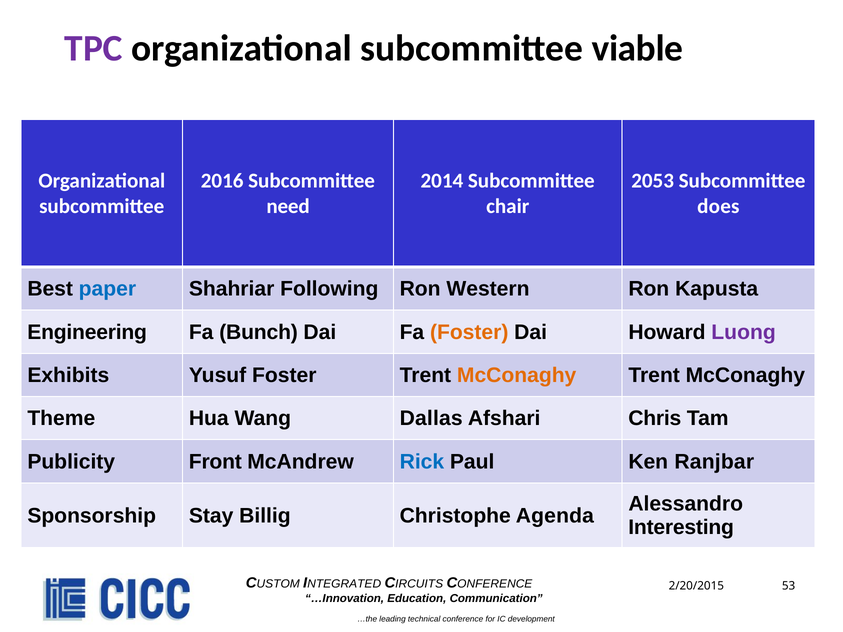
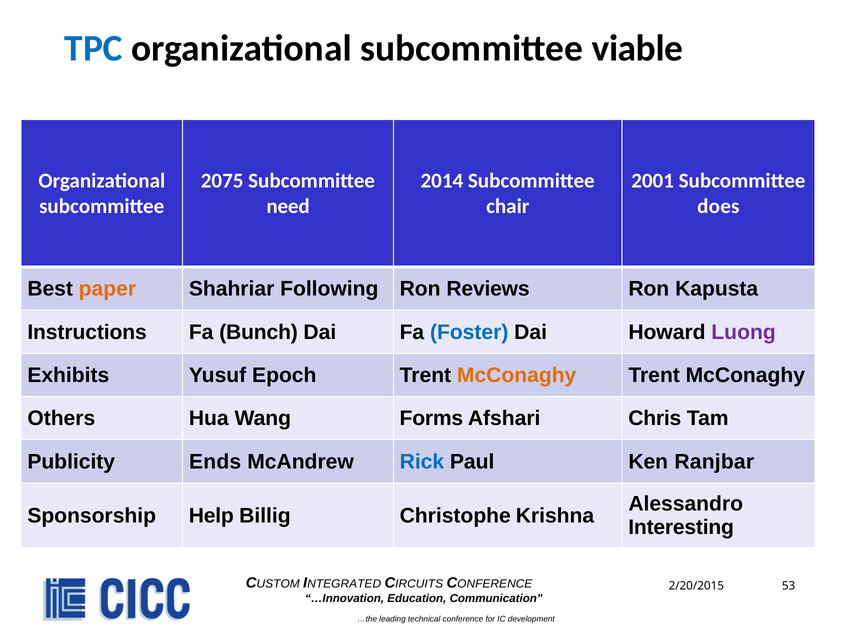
TPC colour: purple -> blue
2016: 2016 -> 2075
2053: 2053 -> 2001
paper colour: blue -> orange
Western: Western -> Reviews
Engineering: Engineering -> Instructions
Foster at (469, 332) colour: orange -> blue
Yusuf Foster: Foster -> Epoch
Theme: Theme -> Others
Dallas: Dallas -> Forms
Front: Front -> Ends
Stay: Stay -> Help
Agenda: Agenda -> Krishna
